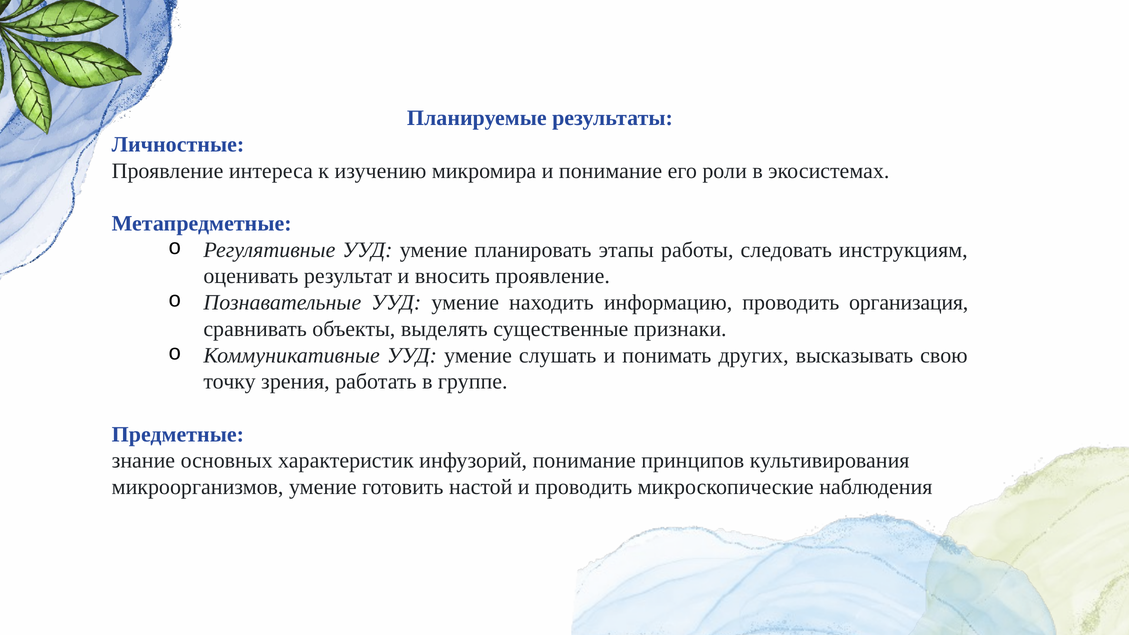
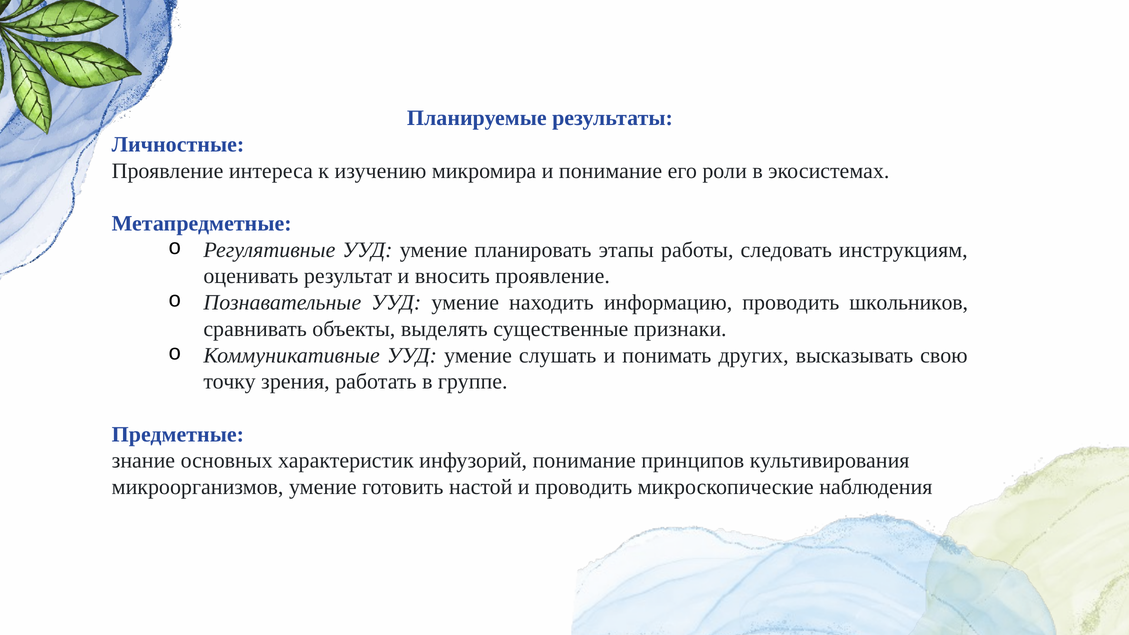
организация: организация -> школьников
